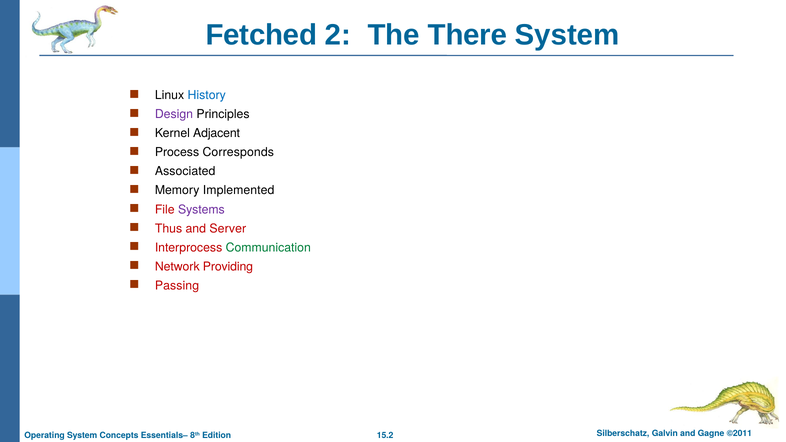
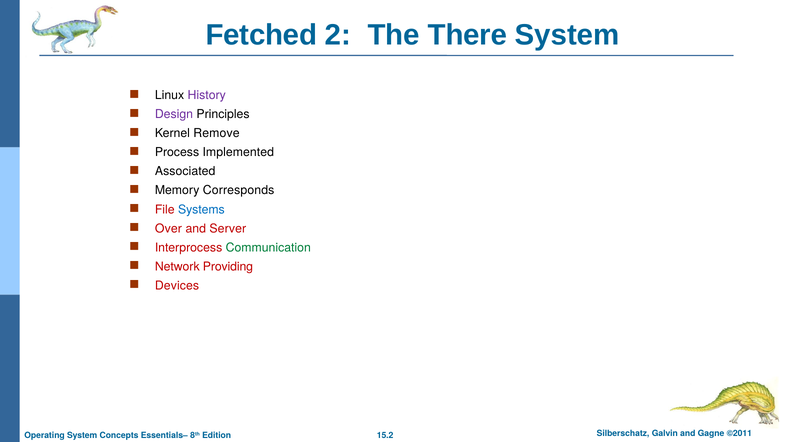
History colour: blue -> purple
Adjacent: Adjacent -> Remove
Corresponds: Corresponds -> Implemented
Implemented: Implemented -> Corresponds
Systems colour: purple -> blue
Thus: Thus -> Over
Passing: Passing -> Devices
